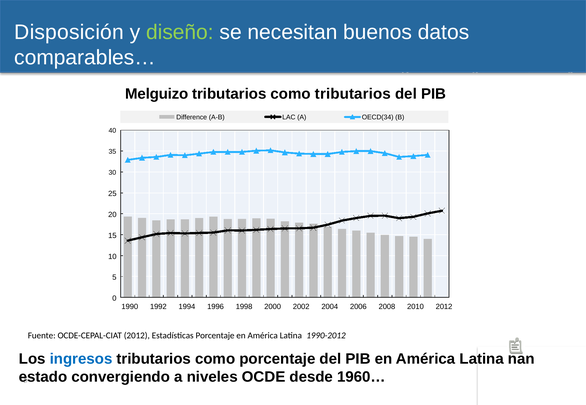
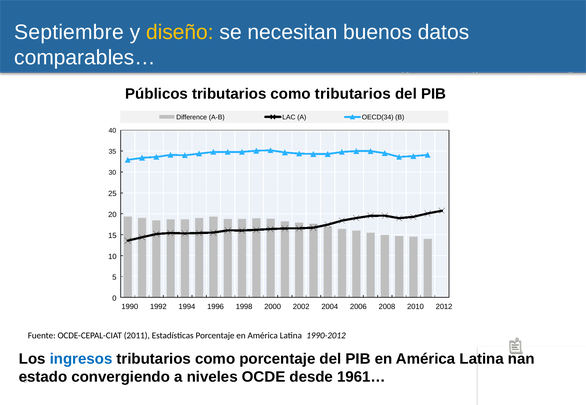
Disposición: Disposición -> Septiembre
diseño colour: light green -> yellow
Melguizo: Melguizo -> Públicos
OCDE-CEPAL-CIAT 2012: 2012 -> 2011
1960…: 1960… -> 1961…
